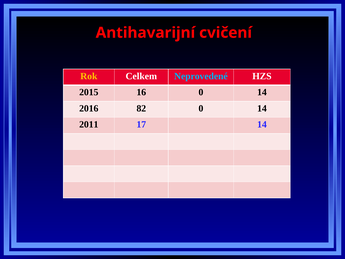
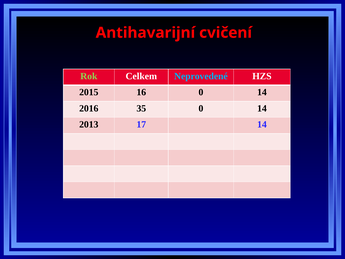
Rok colour: yellow -> light green
82: 82 -> 35
2011: 2011 -> 2013
